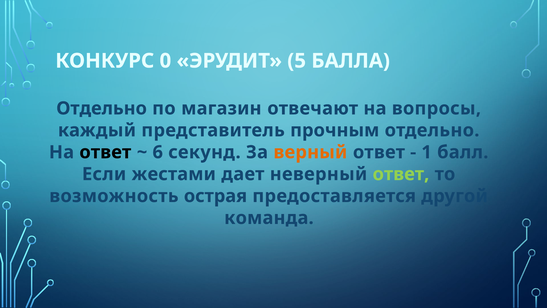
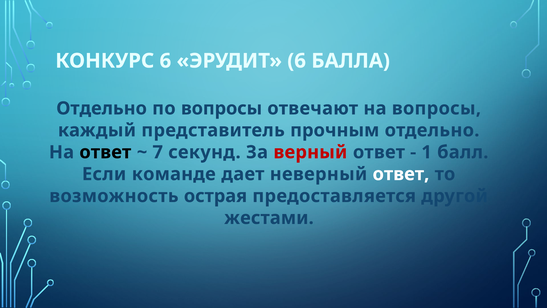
КОНКУРС 0: 0 -> 6
ЭРУДИТ 5: 5 -> 6
по магазин: магазин -> вопросы
6: 6 -> 7
верный colour: orange -> red
жестами: жестами -> команде
ответ at (401, 174) colour: light green -> white
команда: команда -> жестами
